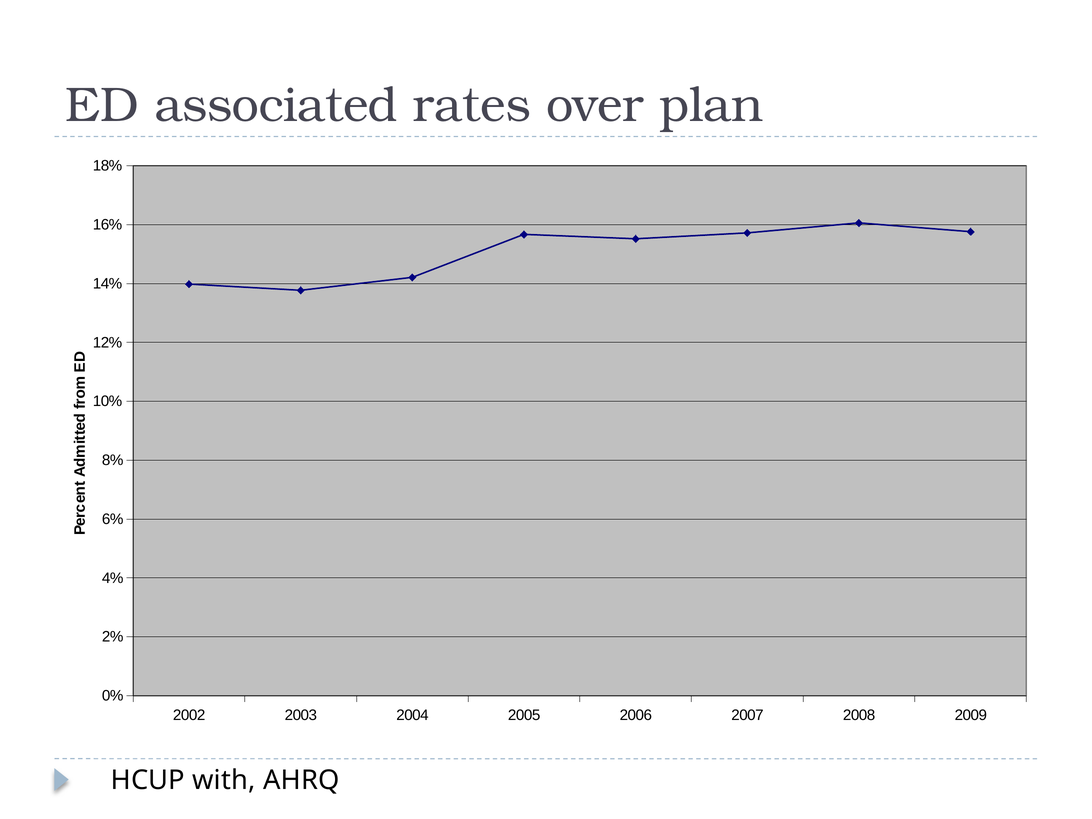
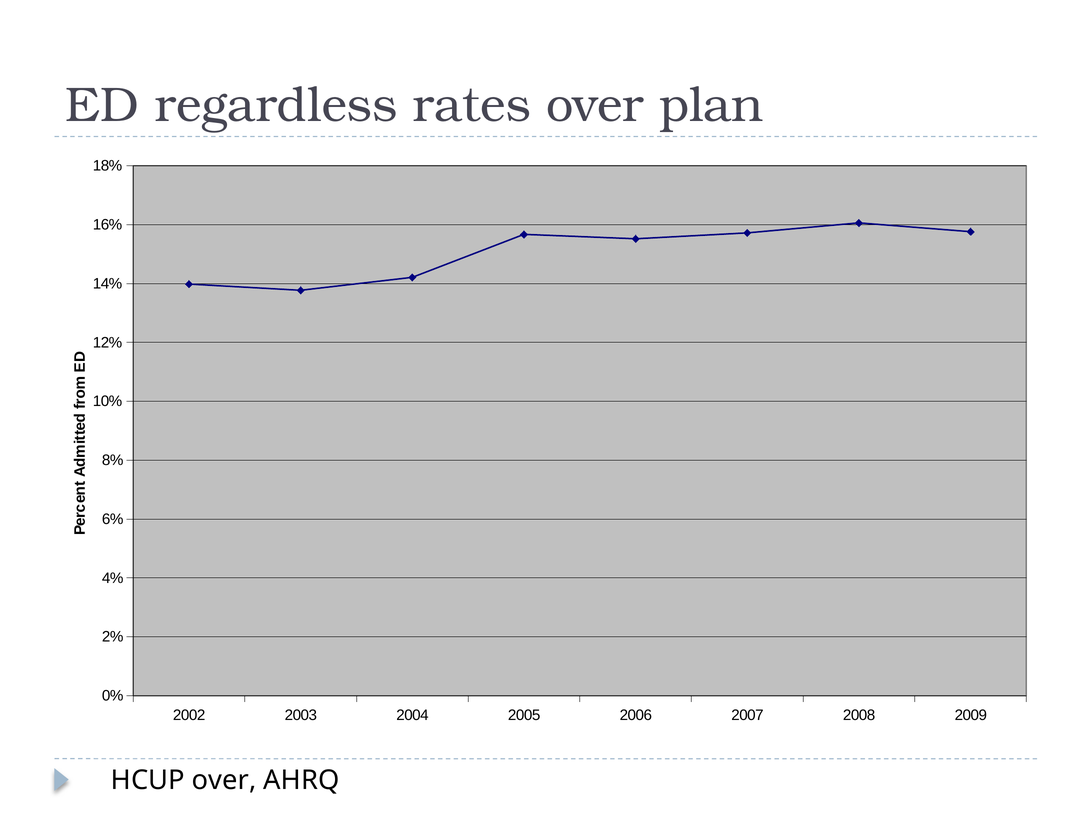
associated: associated -> regardless
HCUP with: with -> over
